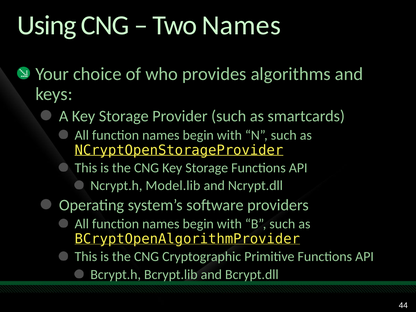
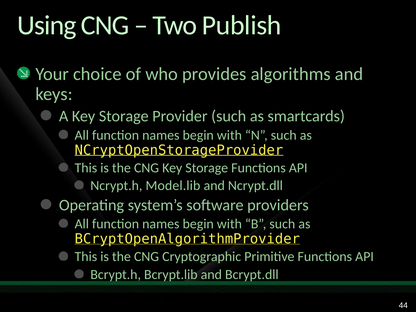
Two Names: Names -> Publish
